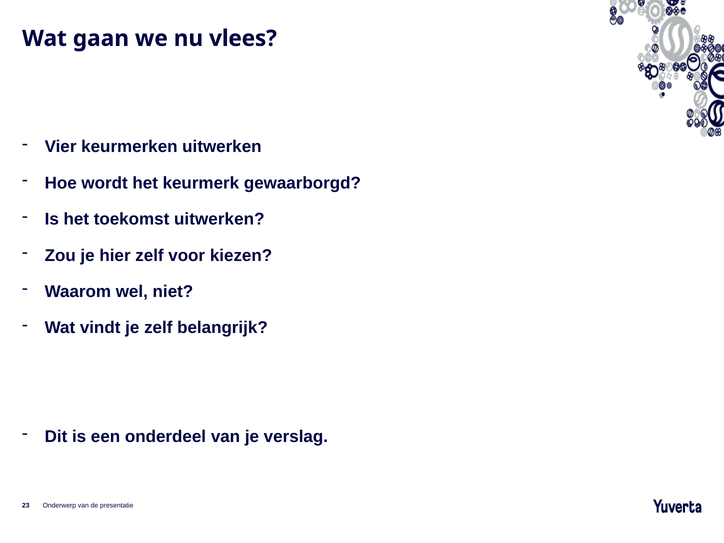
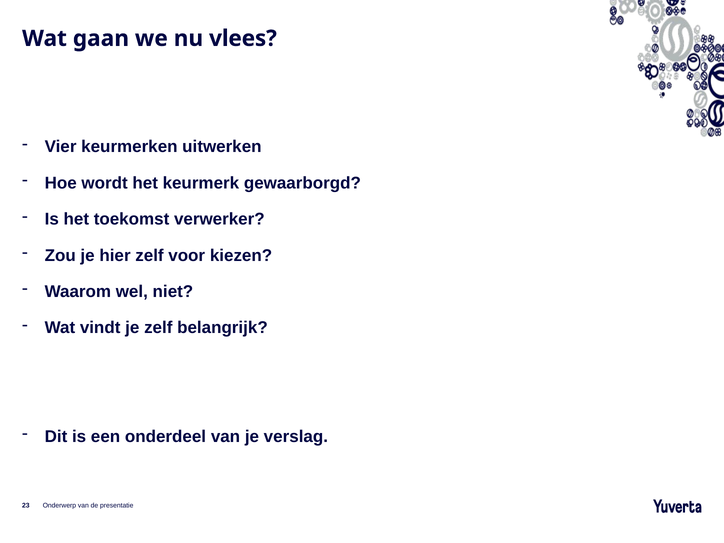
toekomst uitwerken: uitwerken -> verwerker
